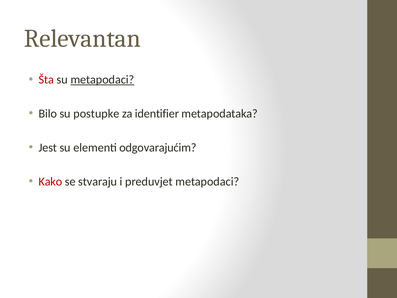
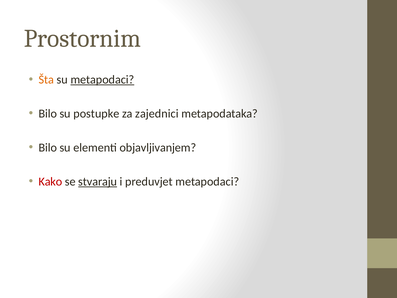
Relevantan: Relevantan -> Prostornim
Šta colour: red -> orange
identifier: identifier -> zajednici
Jest at (48, 147): Jest -> Bilo
odgovarajućim: odgovarajućim -> objavljivanjem
stvaraju underline: none -> present
